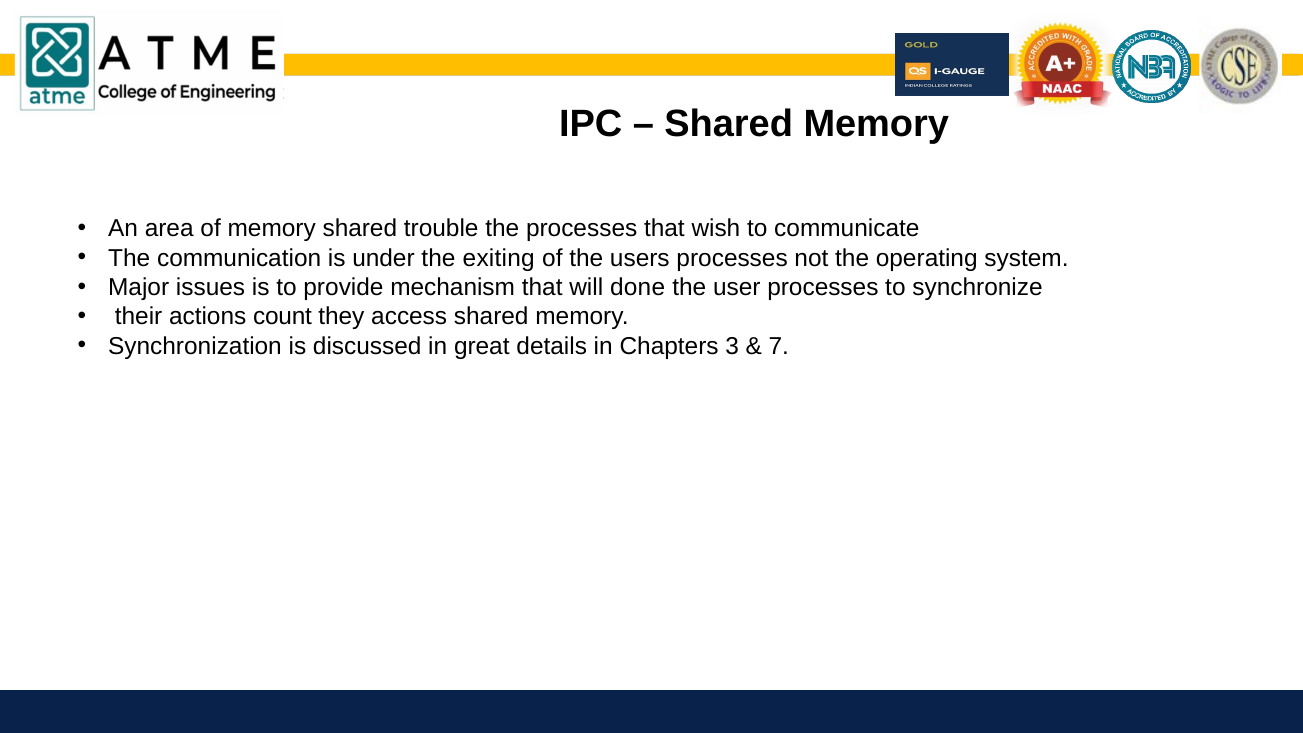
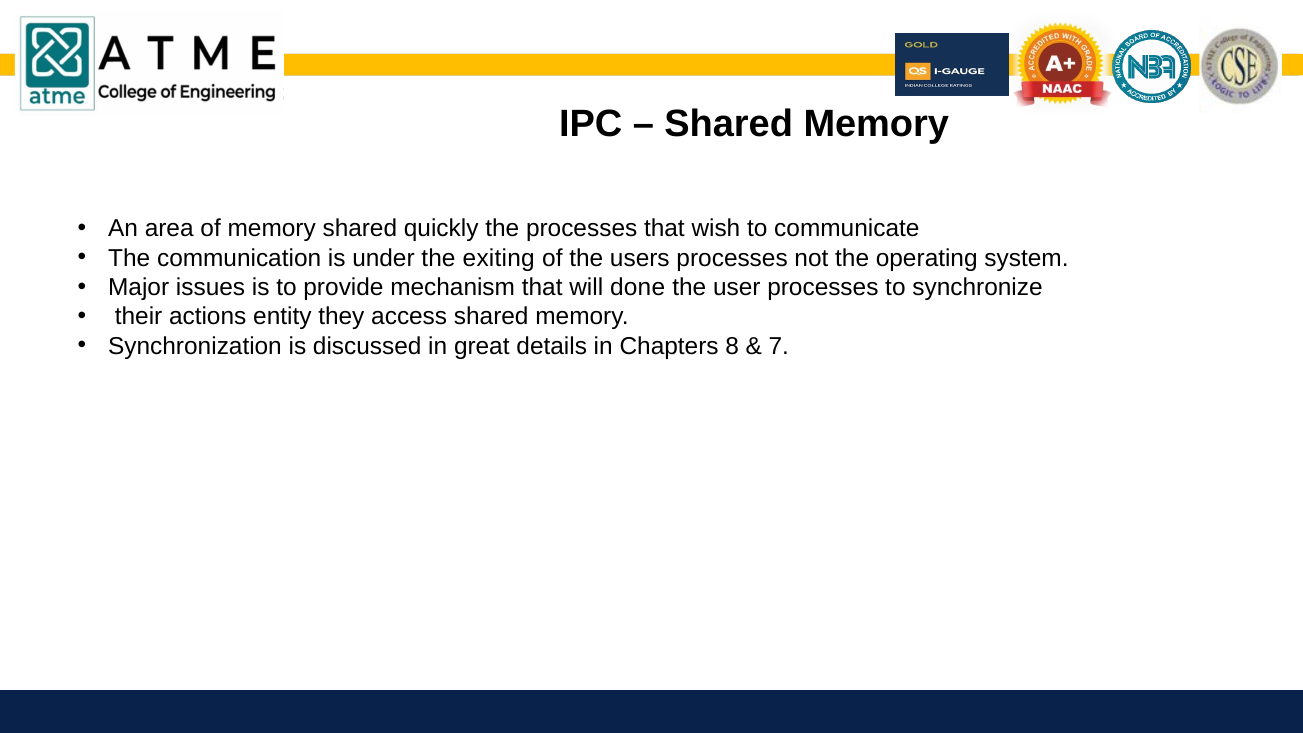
trouble: trouble -> quickly
count: count -> entity
3: 3 -> 8
